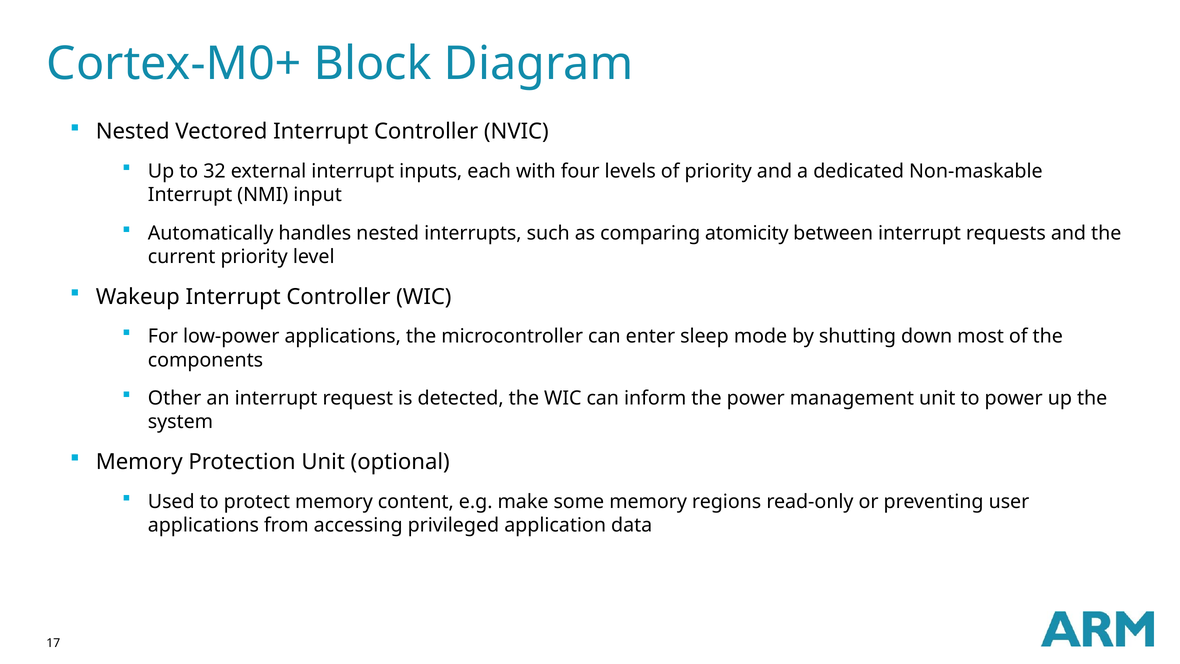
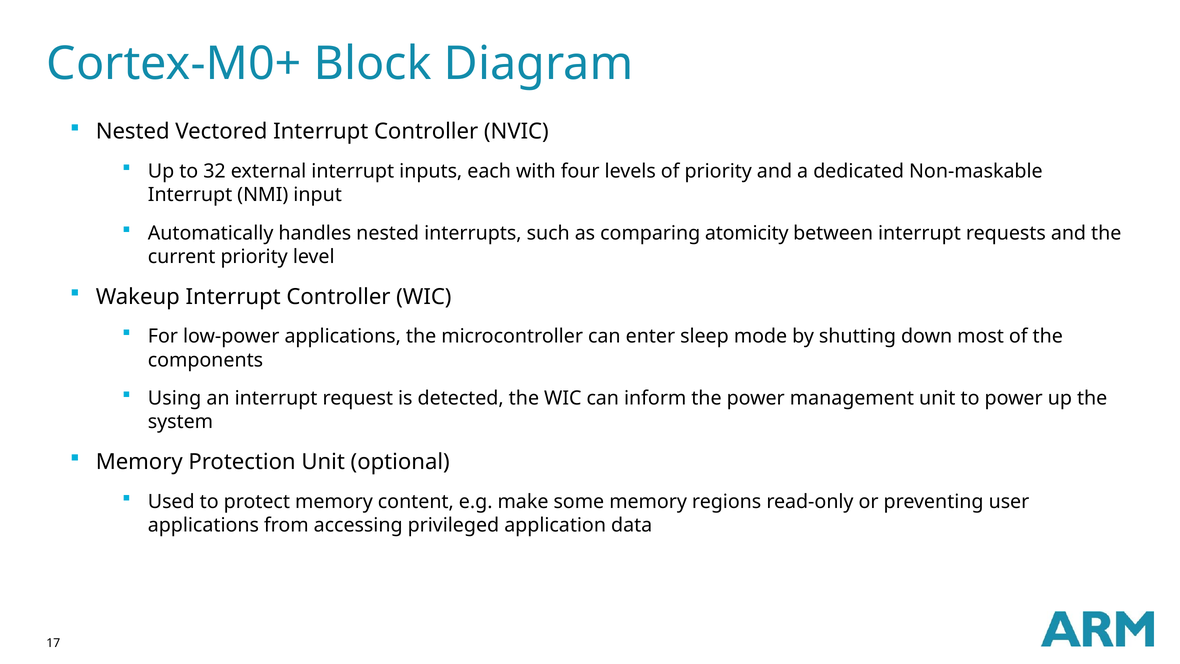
Other: Other -> Using
